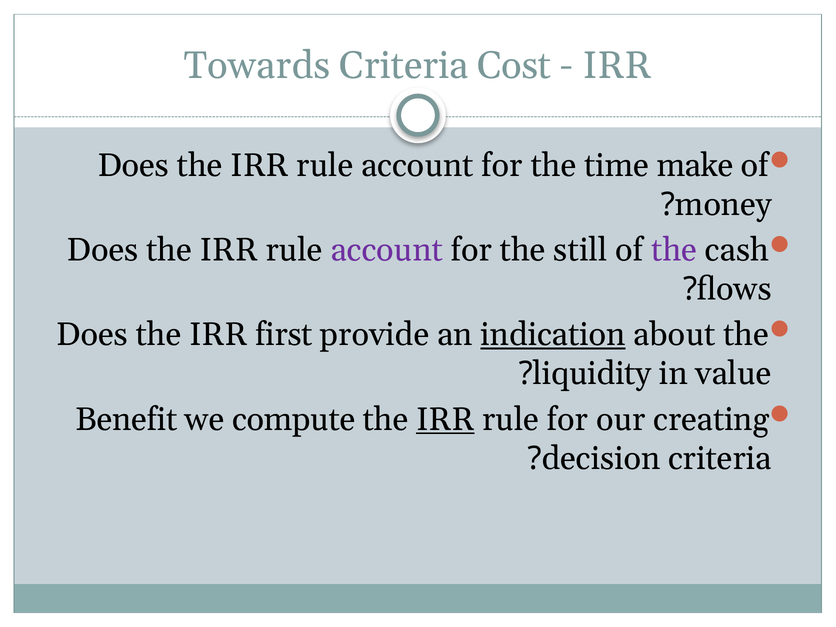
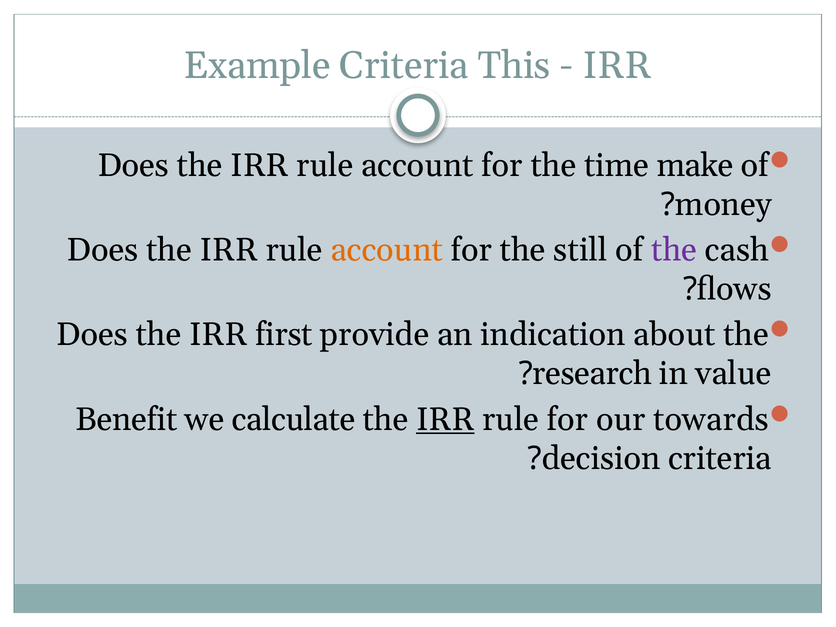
Towards: Towards -> Example
Cost: Cost -> This
account at (387, 250) colour: purple -> orange
indication underline: present -> none
liquidity: liquidity -> research
compute: compute -> calculate
creating: creating -> towards
